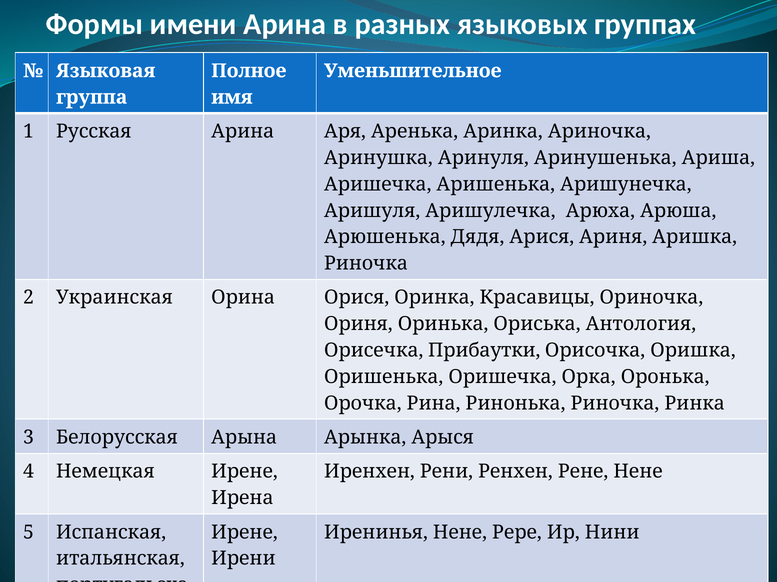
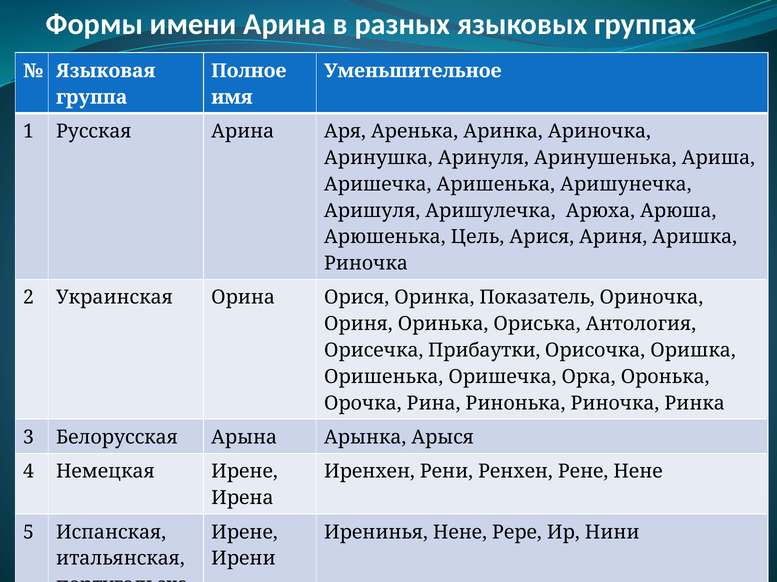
Дядя: Дядя -> Цель
Красавицы: Красавицы -> Показатель
